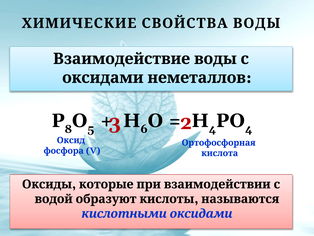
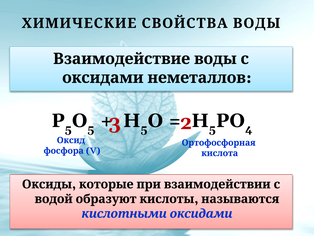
8 at (68, 129): 8 -> 5
6 at (144, 129): 6 -> 5
4 at (212, 129): 4 -> 5
